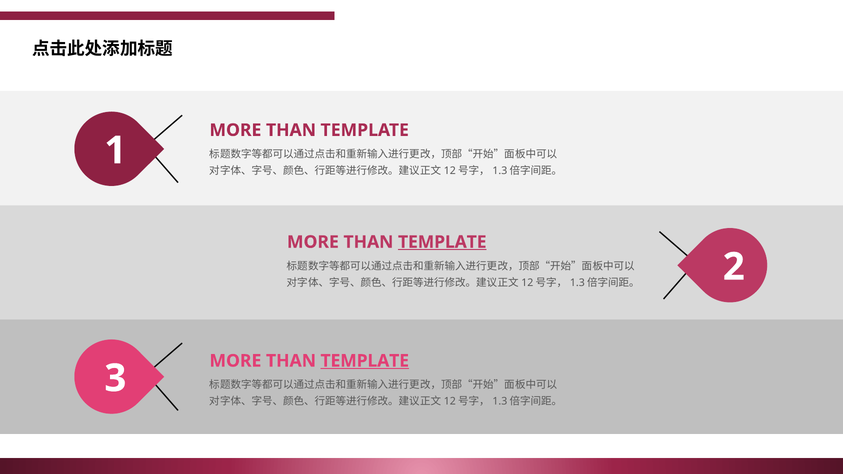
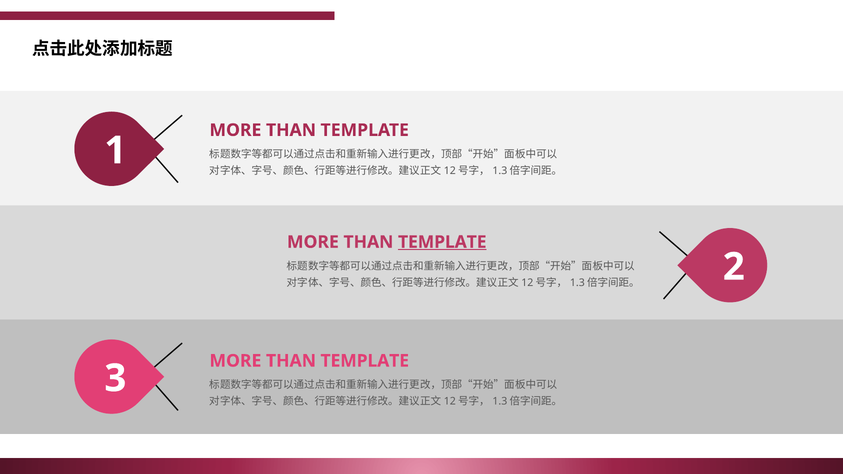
TEMPLATE at (365, 361) underline: present -> none
